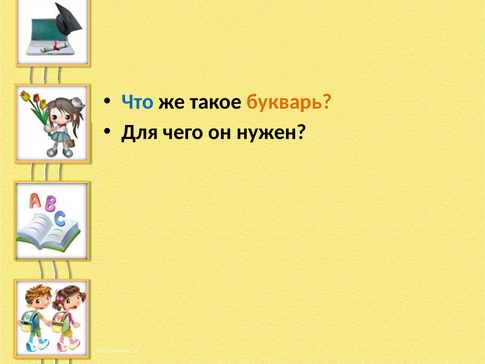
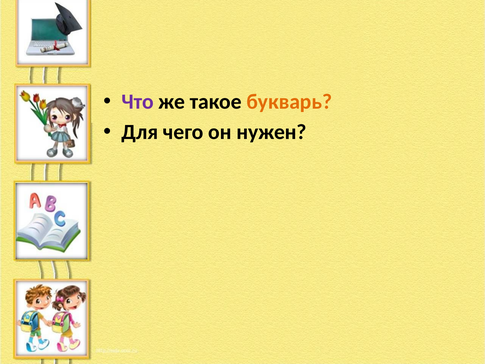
Что colour: blue -> purple
